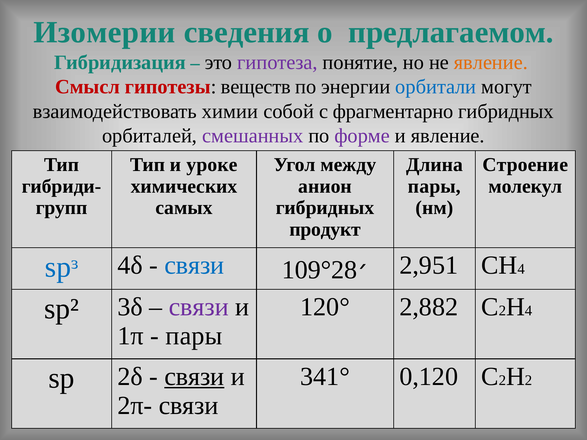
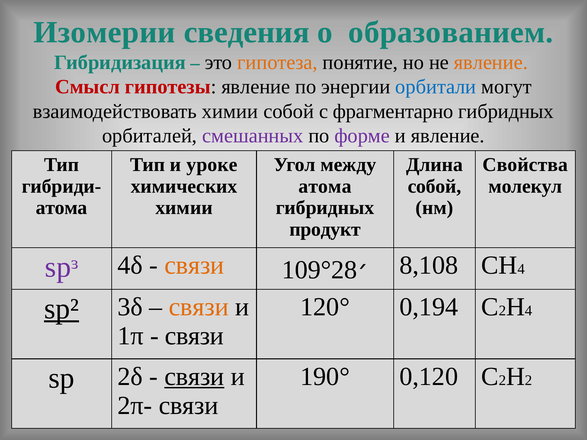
предлагаемом: предлагаемом -> образованием
гипотеза colour: purple -> orange
гипотезы веществ: веществ -> явление
Строение: Строение -> Свойства
анион at (325, 186): анион -> атома
пары at (434, 186): пары -> собой
групп at (62, 208): групп -> атома
самых at (184, 208): самых -> химии
spᶟ colour: blue -> purple
связи at (194, 265) colour: blue -> orange
2,951: 2,951 -> 8,108
2,882: 2,882 -> 0,194
sp² underline: none -> present
связи at (199, 307) colour: purple -> orange
пары at (194, 336): пары -> связи
341°: 341° -> 190°
